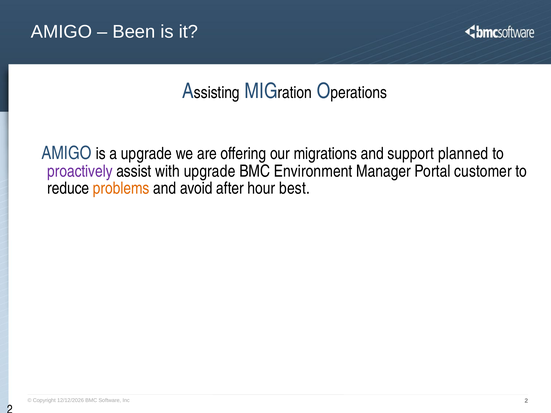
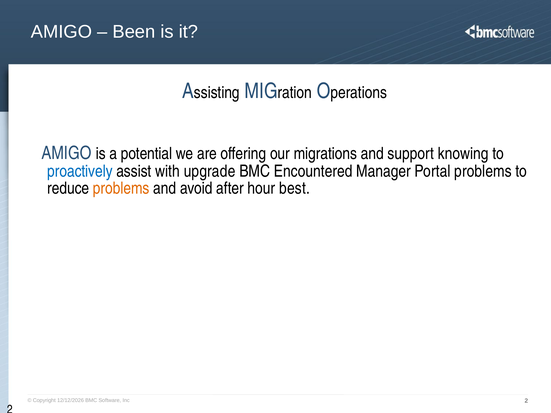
a upgrade: upgrade -> potential
planned: planned -> knowing
proactively colour: purple -> blue
Environment: Environment -> Encountered
Portal customer: customer -> problems
